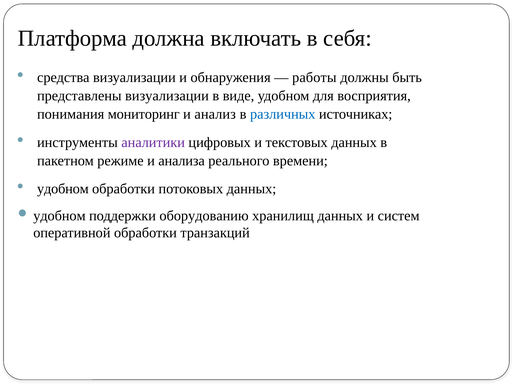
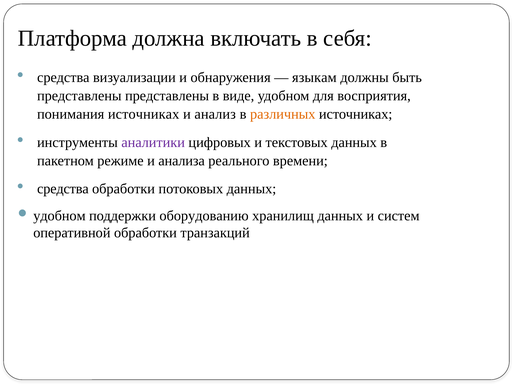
работы: работы -> языкам
представлены визуализации: визуализации -> представлены
понимания мониторинг: мониторинг -> источниках
различных colour: blue -> orange
удобном at (63, 189): удобном -> средства
